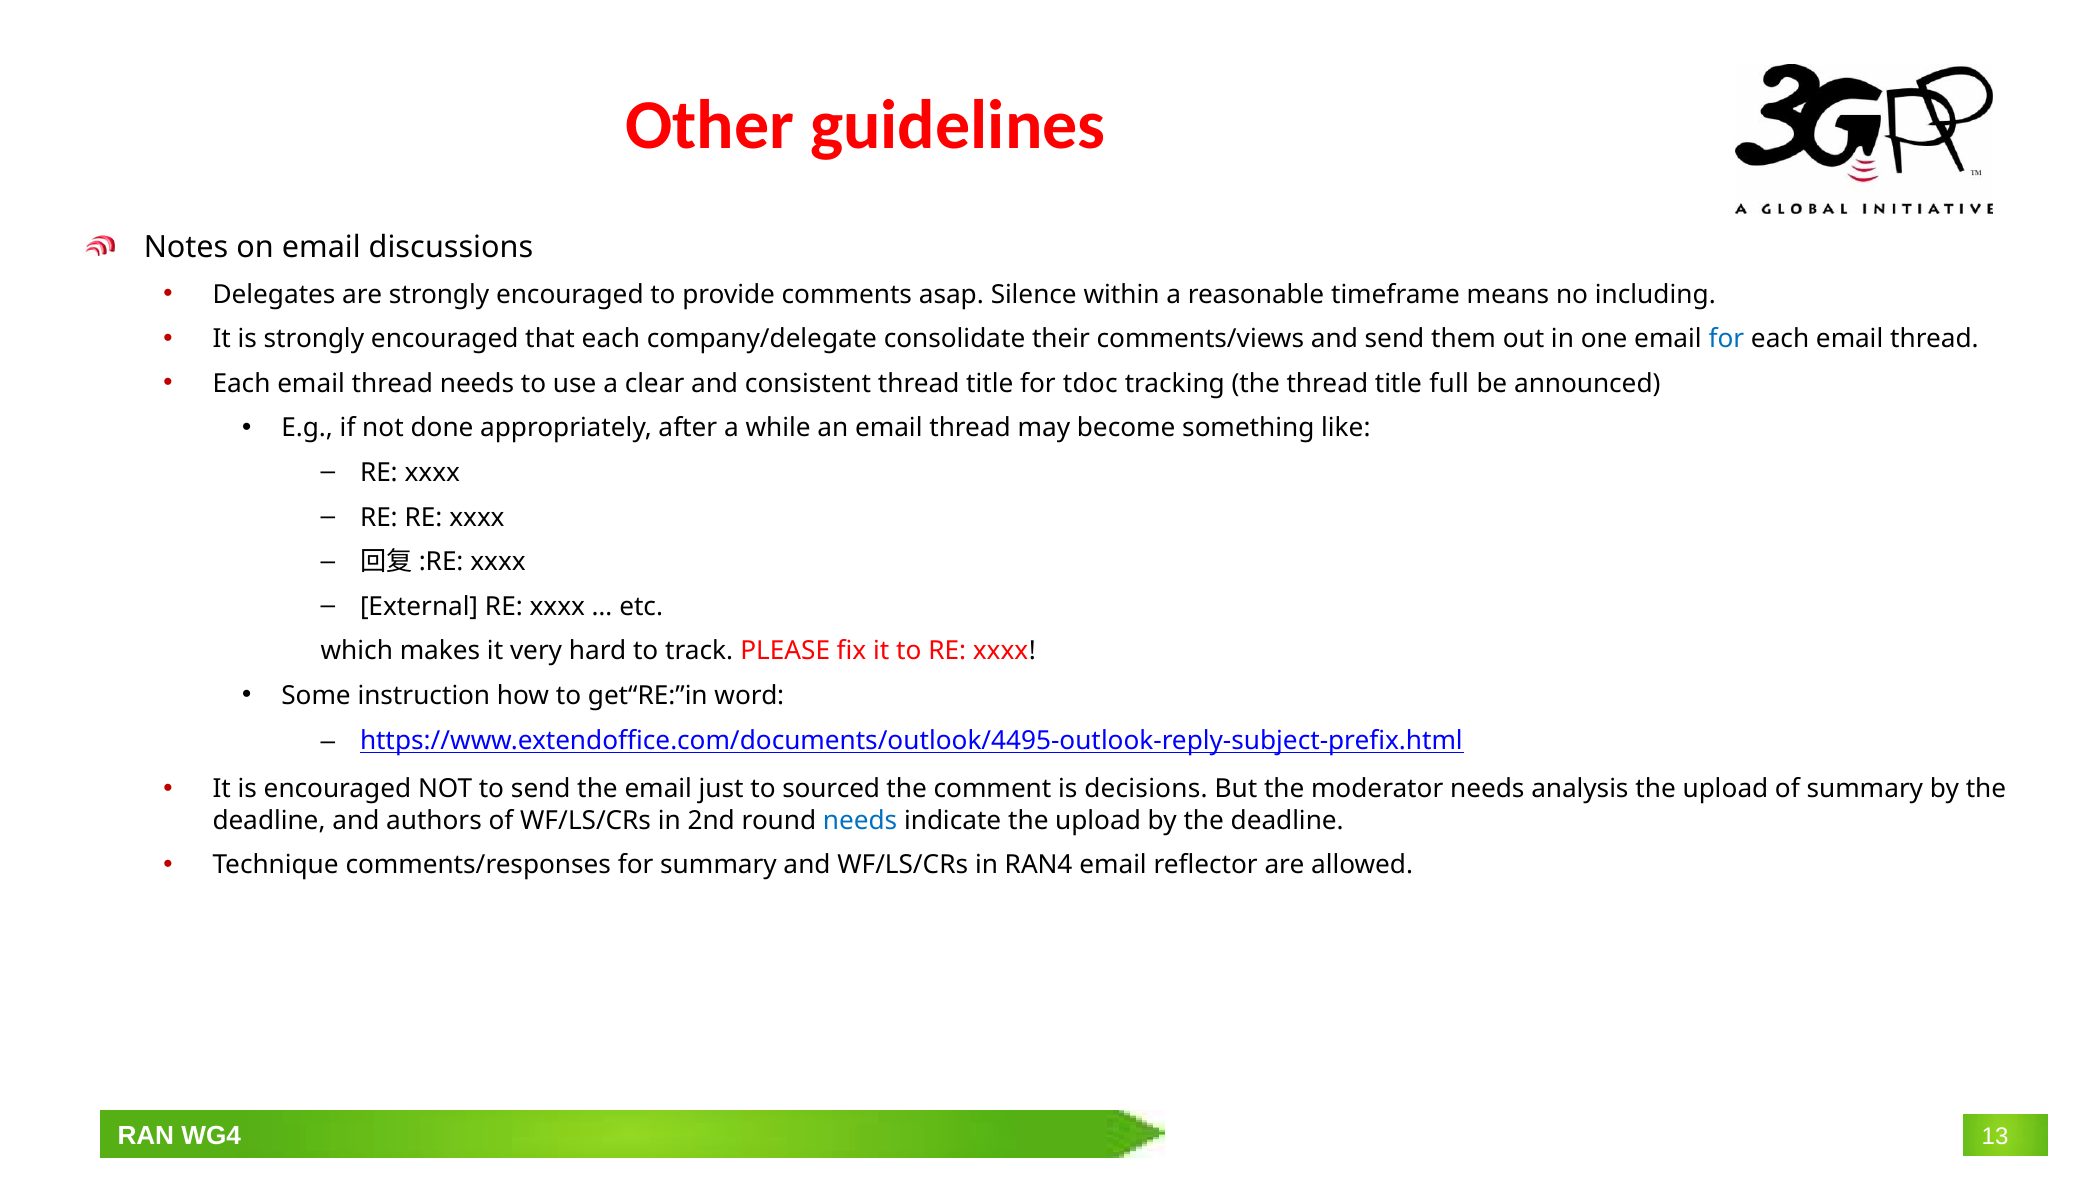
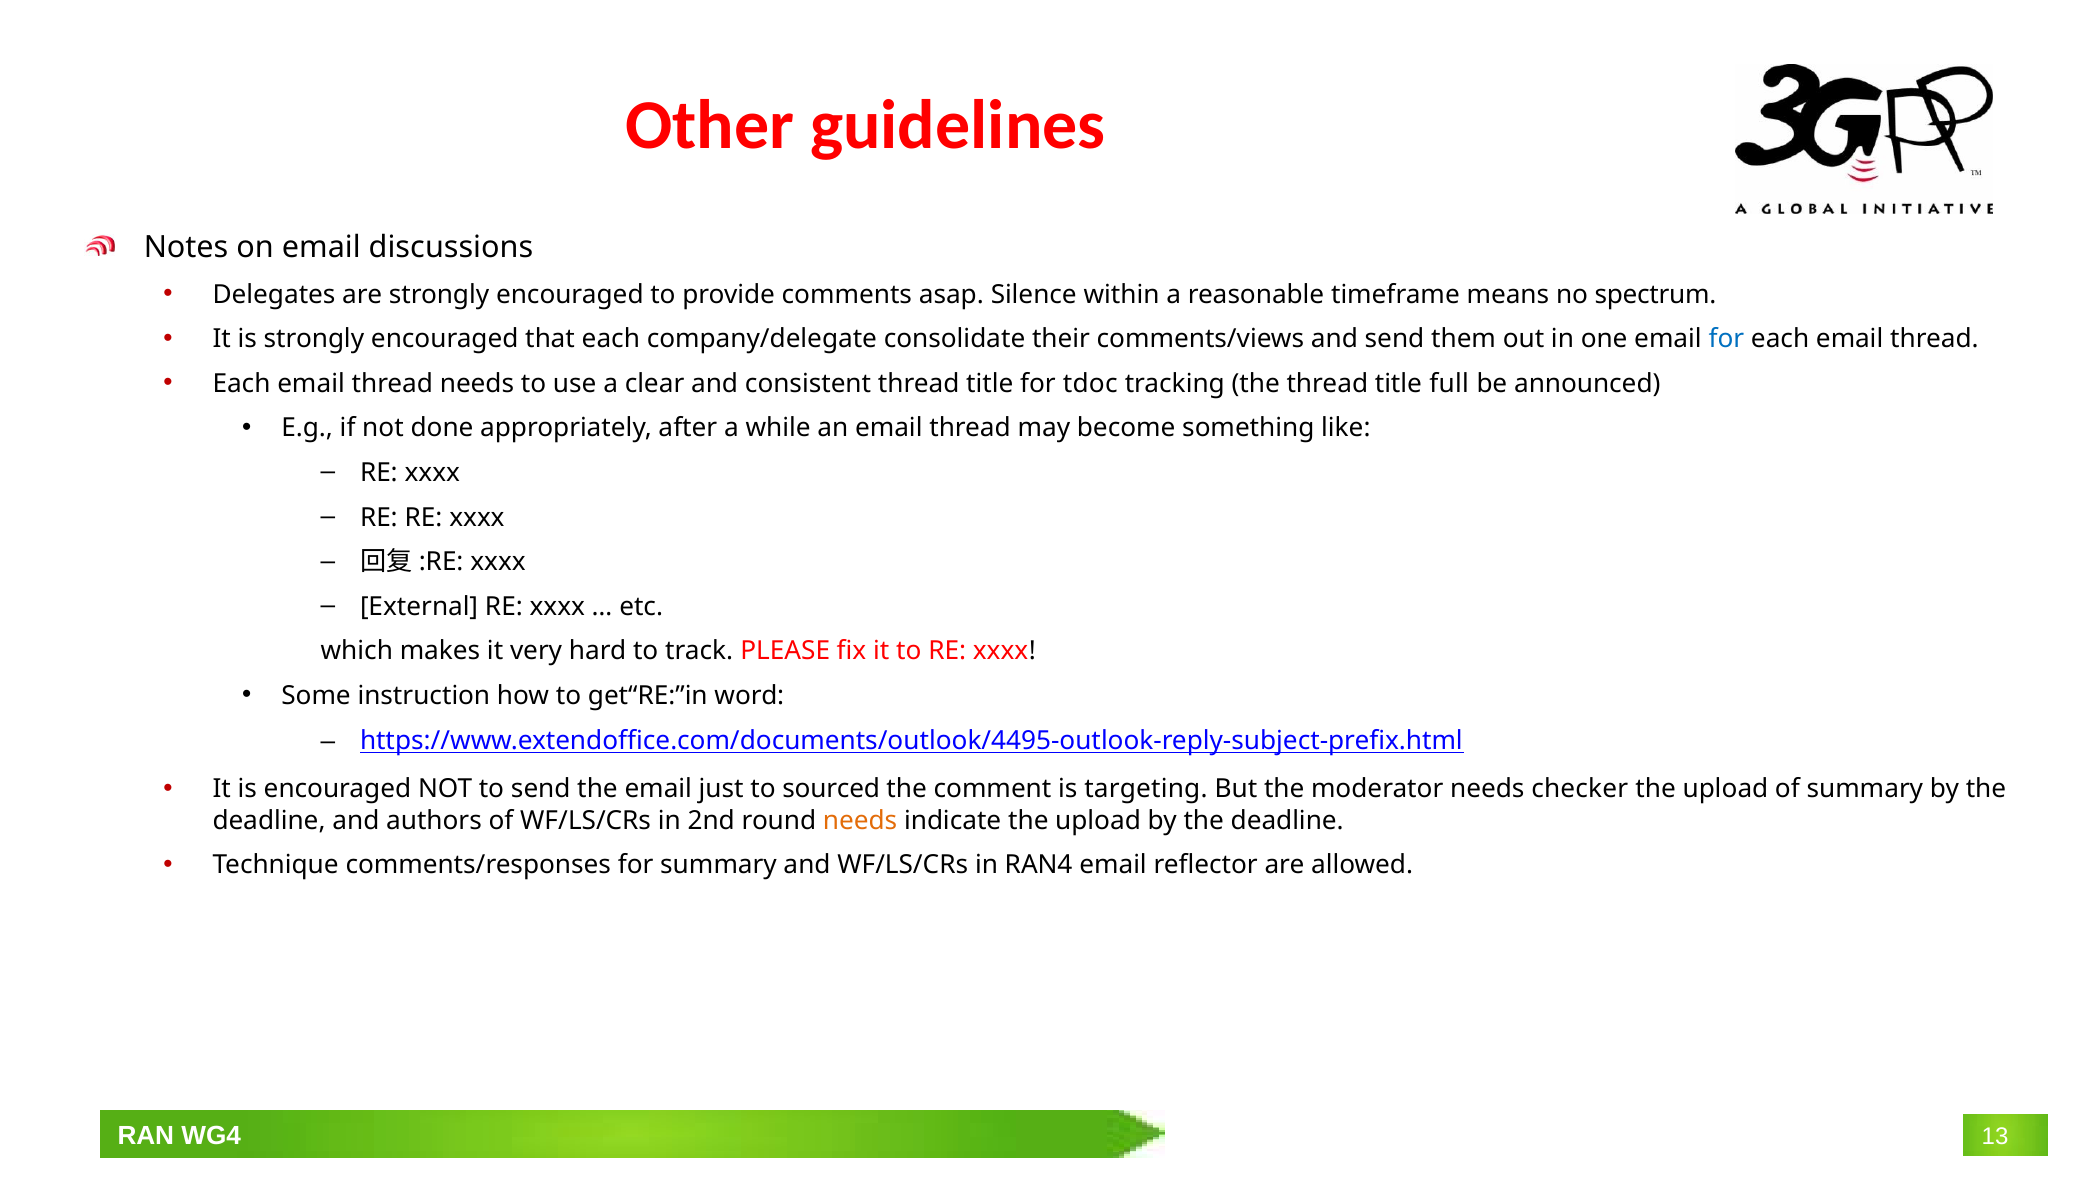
including: including -> spectrum
decisions: decisions -> targeting
analysis: analysis -> checker
needs at (860, 820) colour: blue -> orange
